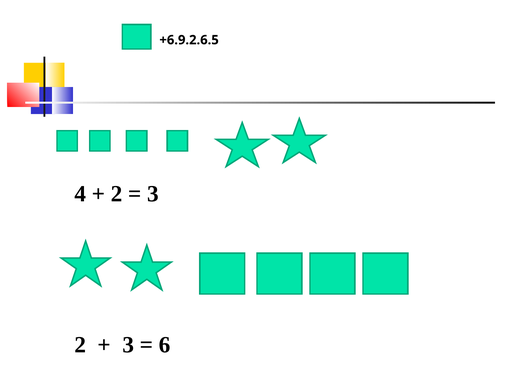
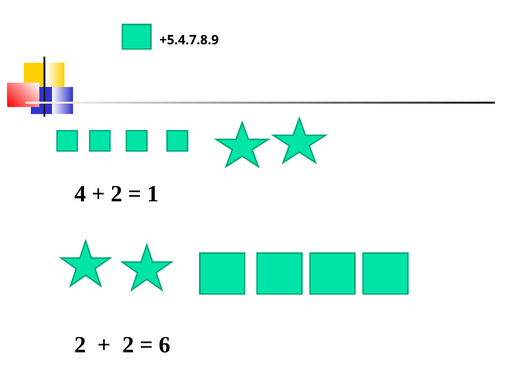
+6.9.2.6.5: +6.9.2.6.5 -> +5.4.7.8.9
3 at (153, 194): 3 -> 1
3 at (128, 344): 3 -> 2
